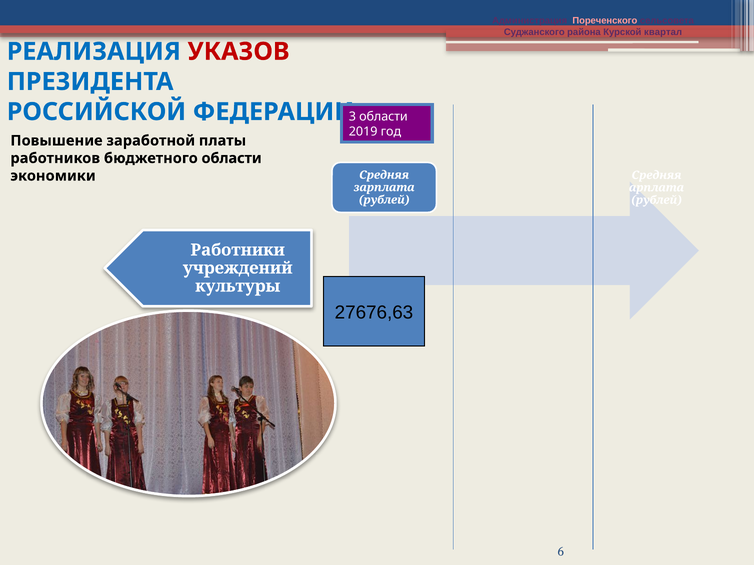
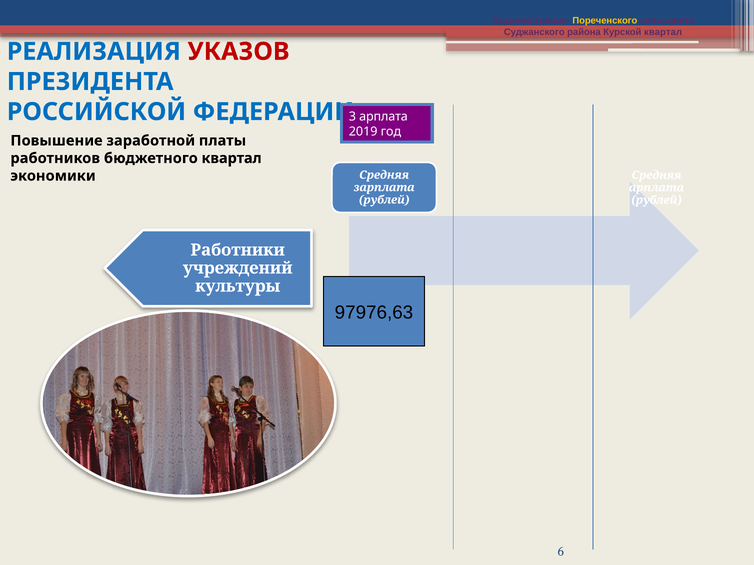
Пореченского colour: pink -> yellow
области at (384, 117): области -> арплата
бюджетного области: области -> квартал
27676,63: 27676,63 -> 97976,63
